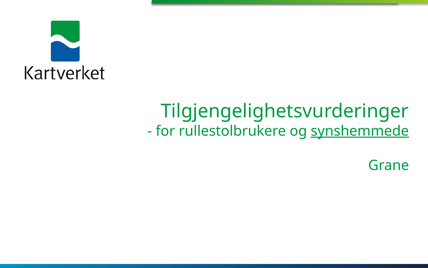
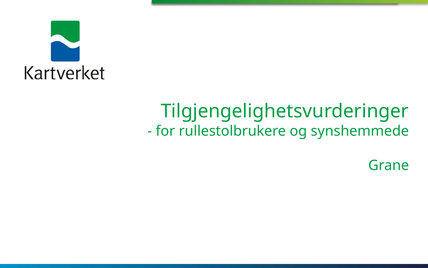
synshemmede underline: present -> none
